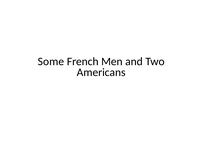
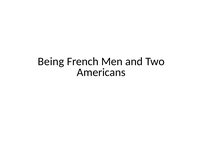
Some: Some -> Being
